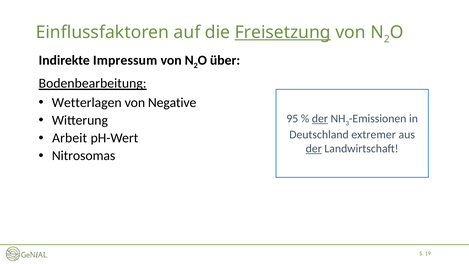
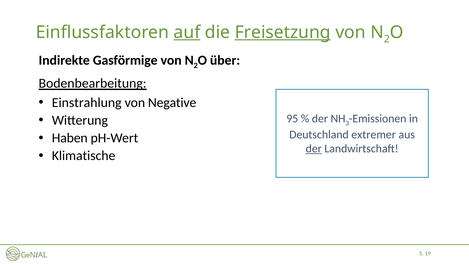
auf underline: none -> present
Impressum: Impressum -> Gasförmige
Wetterlagen: Wetterlagen -> Einstrahlung
der at (320, 118) underline: present -> none
Arbeit: Arbeit -> Haben
Nitrosomas: Nitrosomas -> Klimatische
